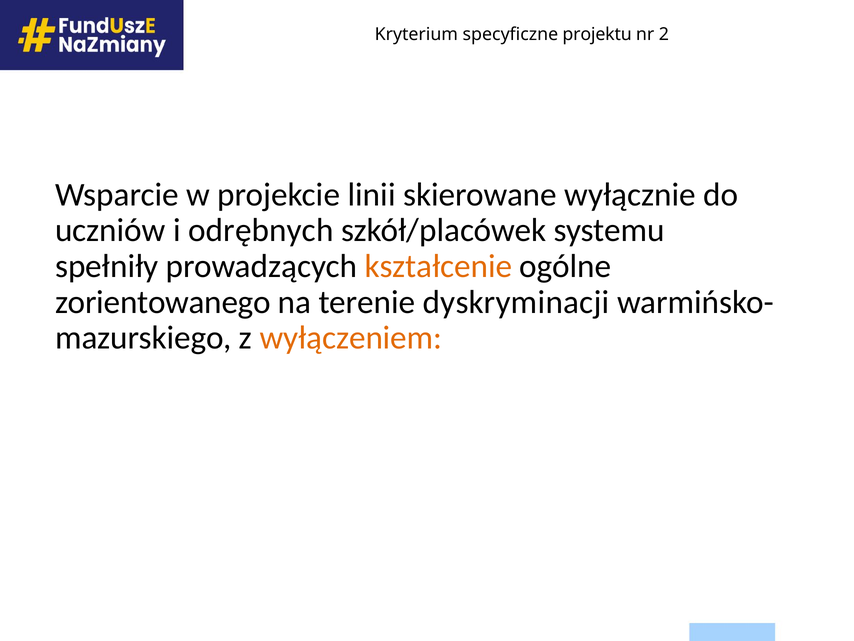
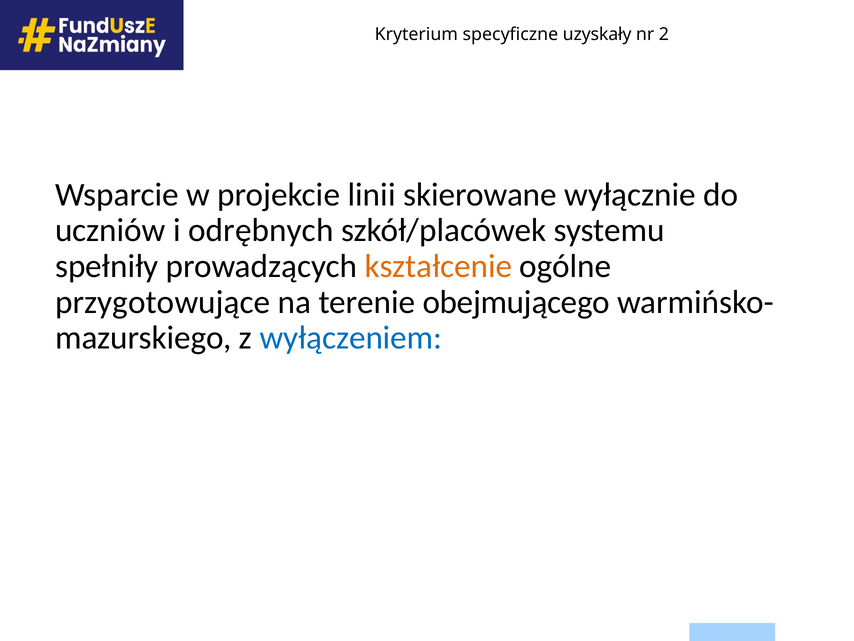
projektu: projektu -> uzyskały
zorientowanego: zorientowanego -> przygotowujące
dyskryminacji: dyskryminacji -> obejmującego
wyłączeniem colour: orange -> blue
